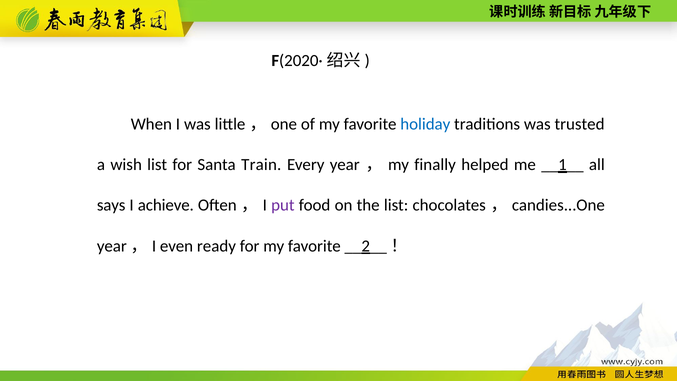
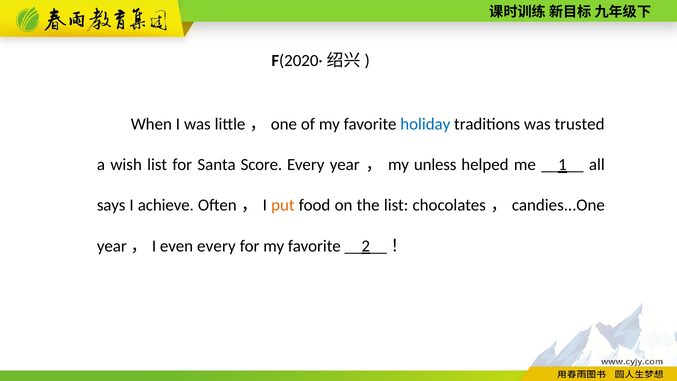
Train: Train -> Score
finally: finally -> unless
put colour: purple -> orange
even ready: ready -> every
